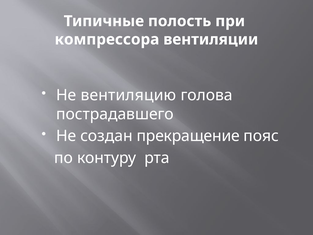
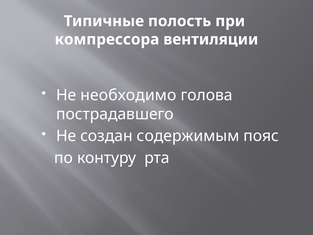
вентиляцию: вентиляцию -> необходимо
прекращение: прекращение -> содержимым
